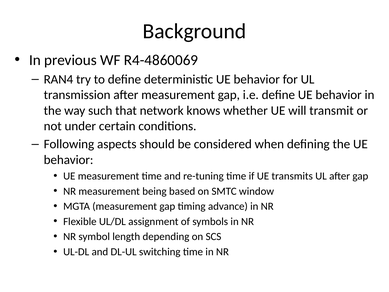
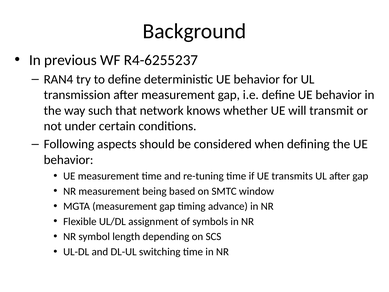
R4-4860069: R4-4860069 -> R4-6255237
